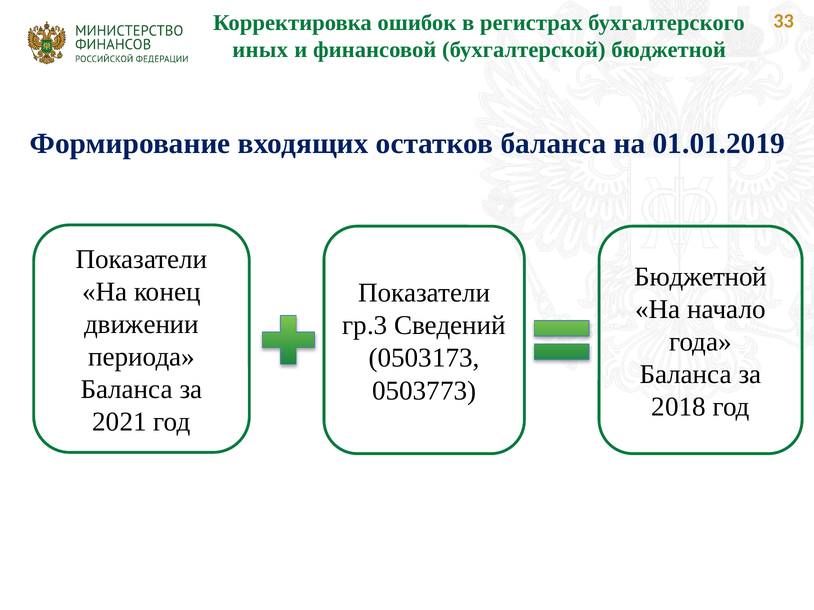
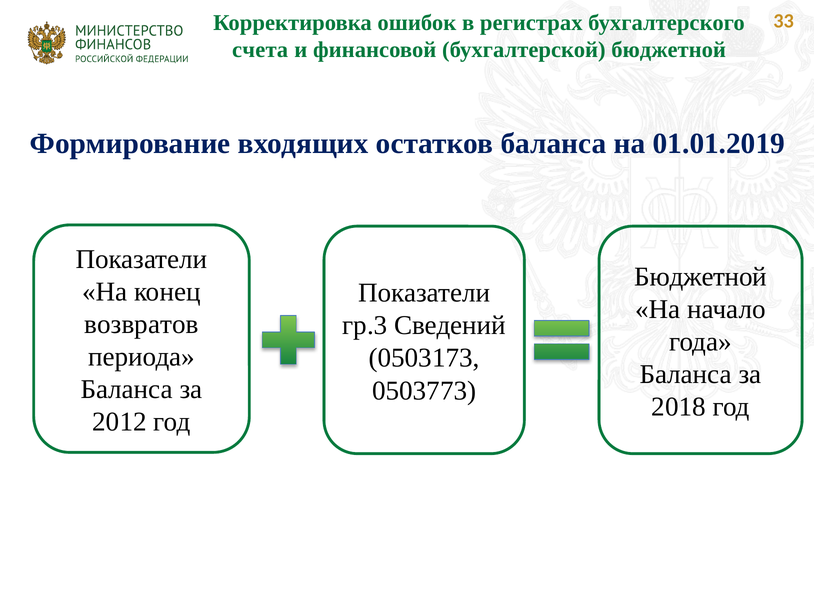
иных: иных -> счета
движении: движении -> возвратов
2021: 2021 -> 2012
